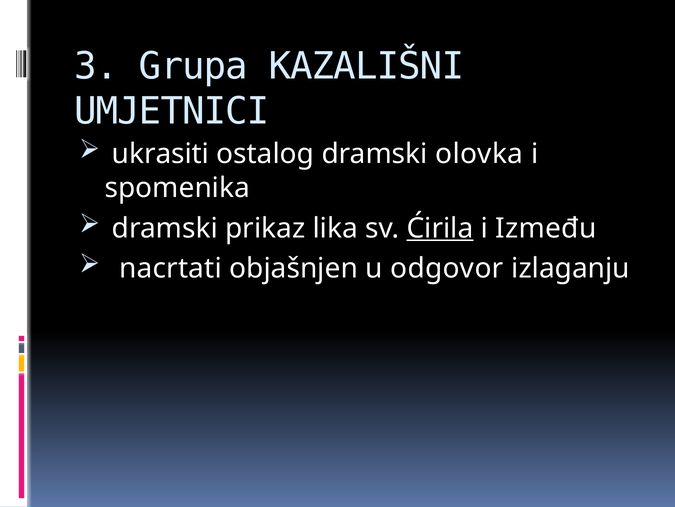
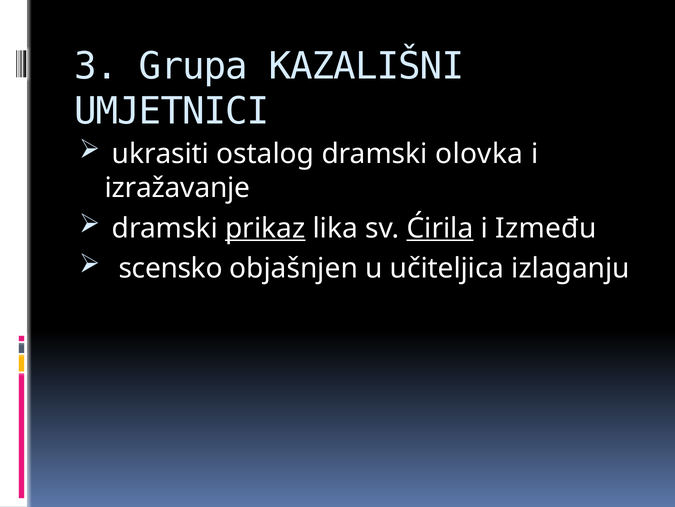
spomenika: spomenika -> izražavanje
prikaz underline: none -> present
nacrtati: nacrtati -> scensko
odgovor: odgovor -> učiteljica
